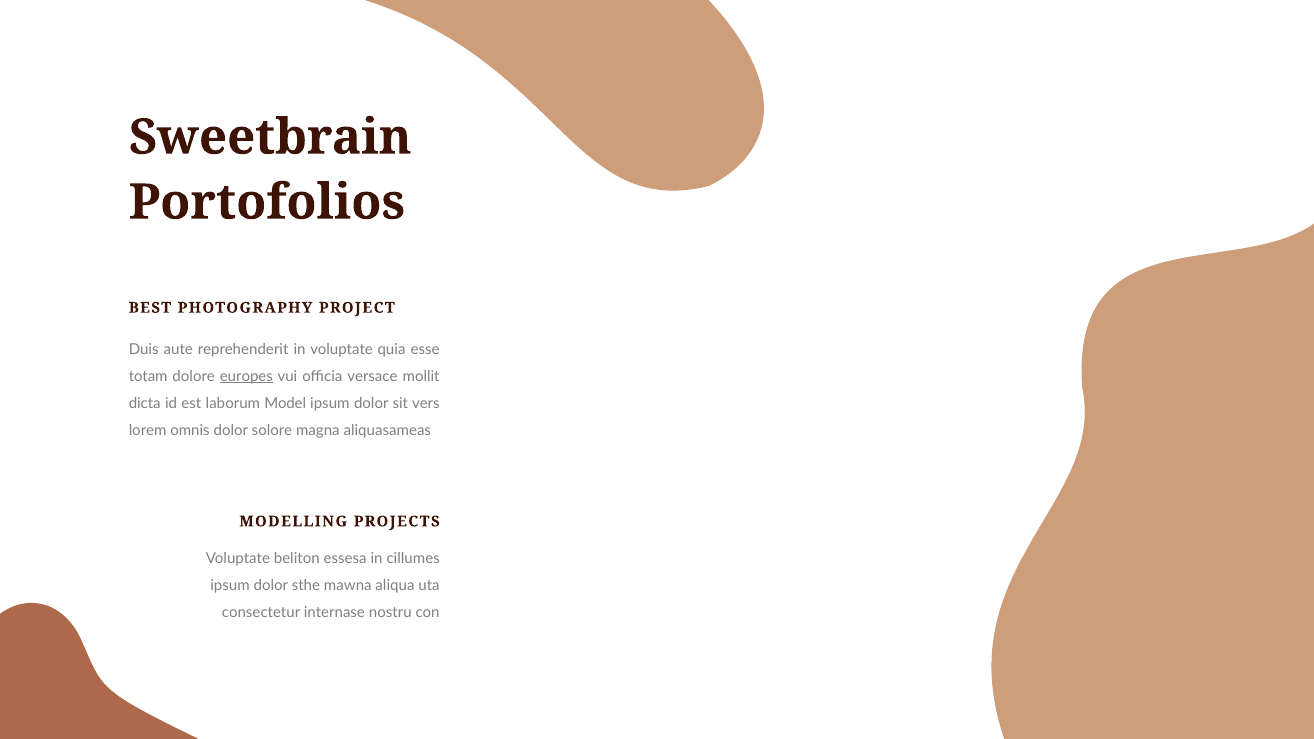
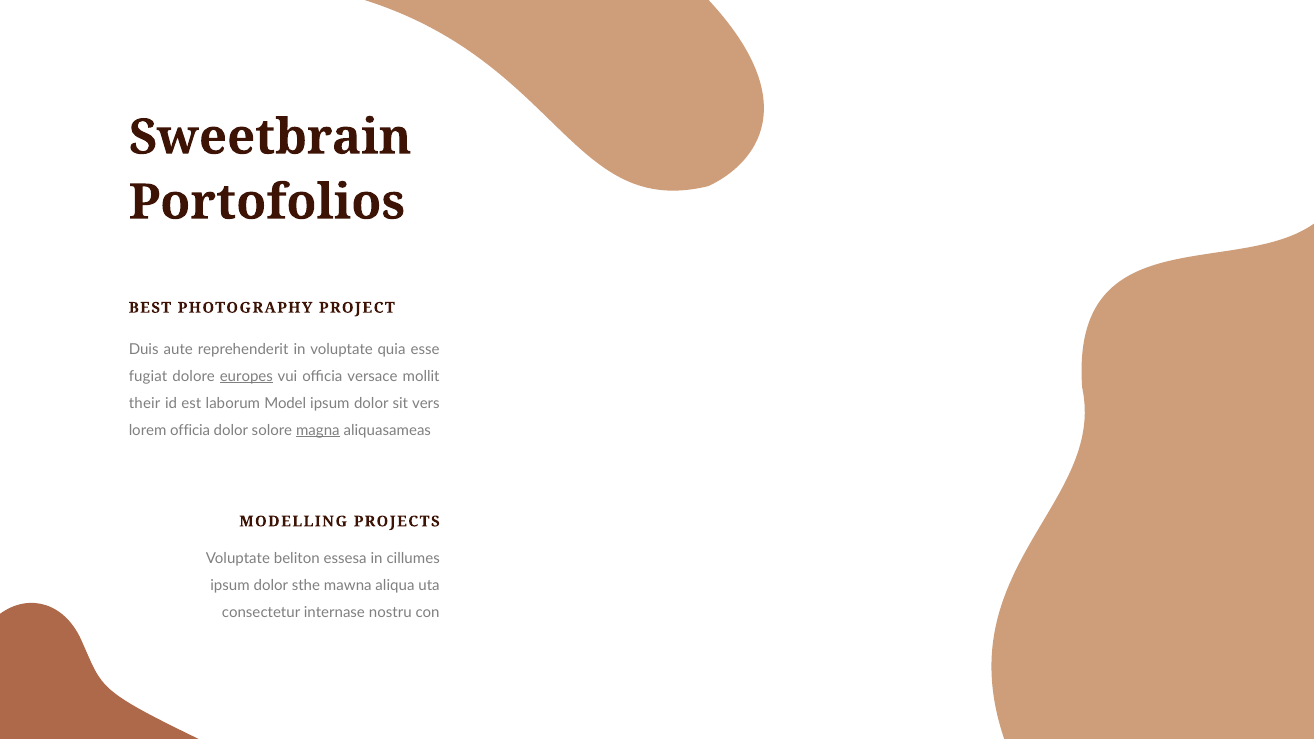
totam: totam -> fugiat
dicta: dicta -> their
lorem omnis: omnis -> officia
magna underline: none -> present
